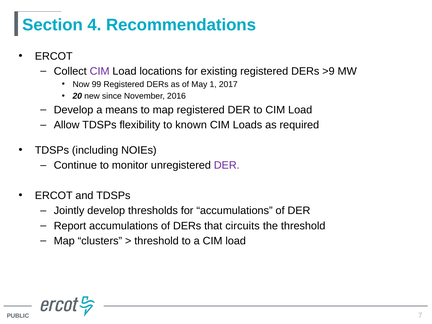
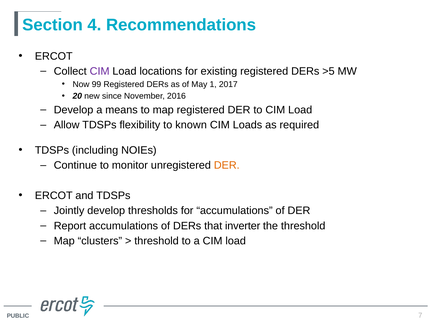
>9: >9 -> >5
DER at (227, 165) colour: purple -> orange
circuits: circuits -> inverter
